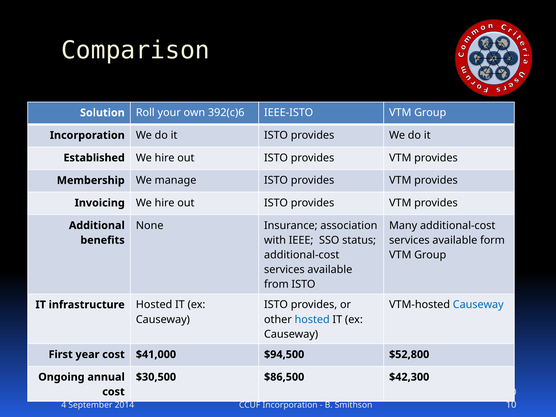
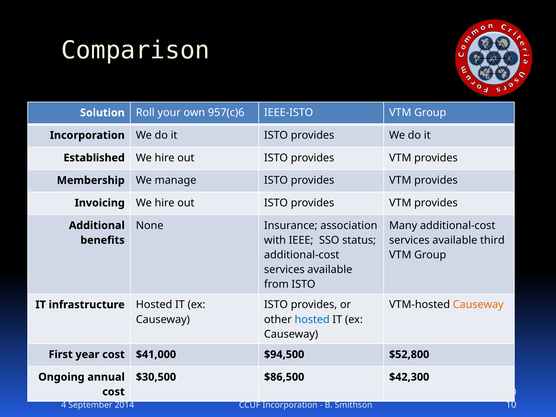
392(c)6: 392(c)6 -> 957(c)6
form: form -> third
Causeway at (478, 305) colour: blue -> orange
